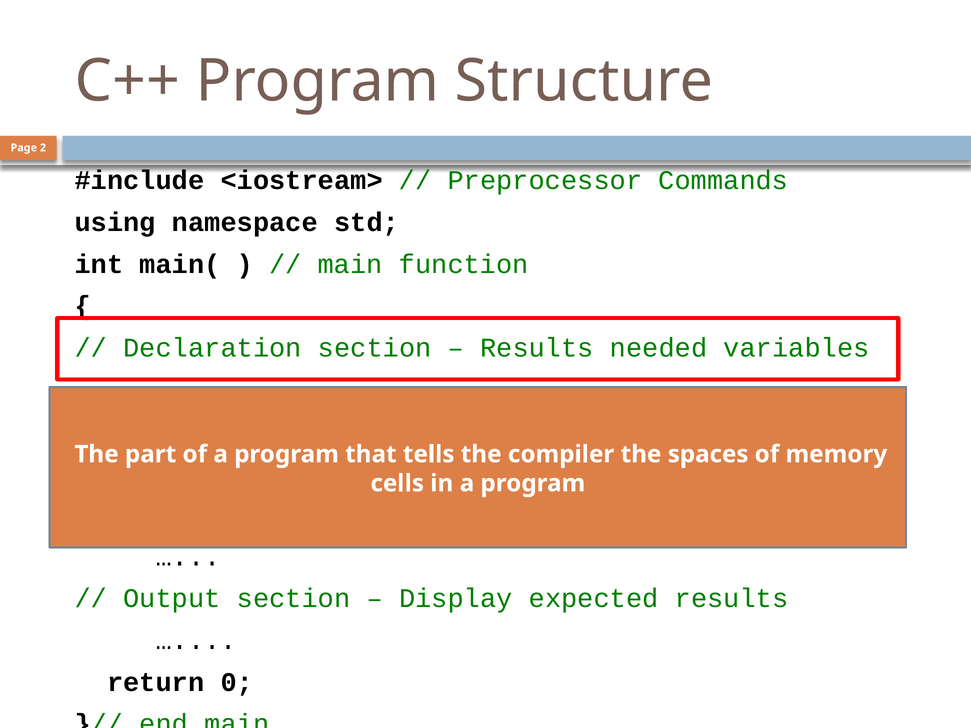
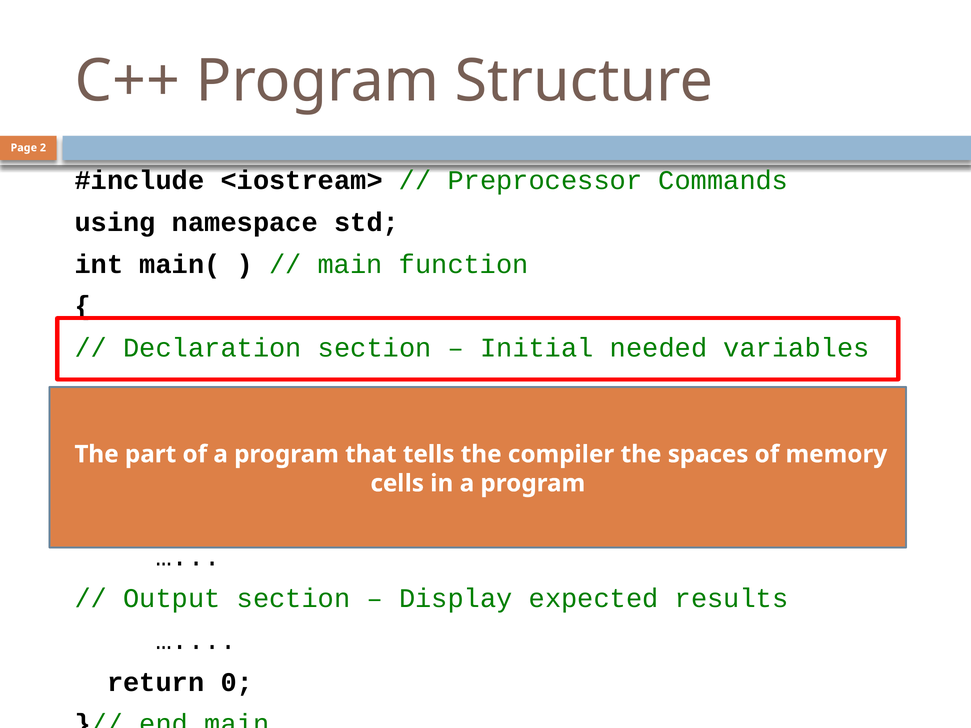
Results at (537, 348): Results -> Initial
